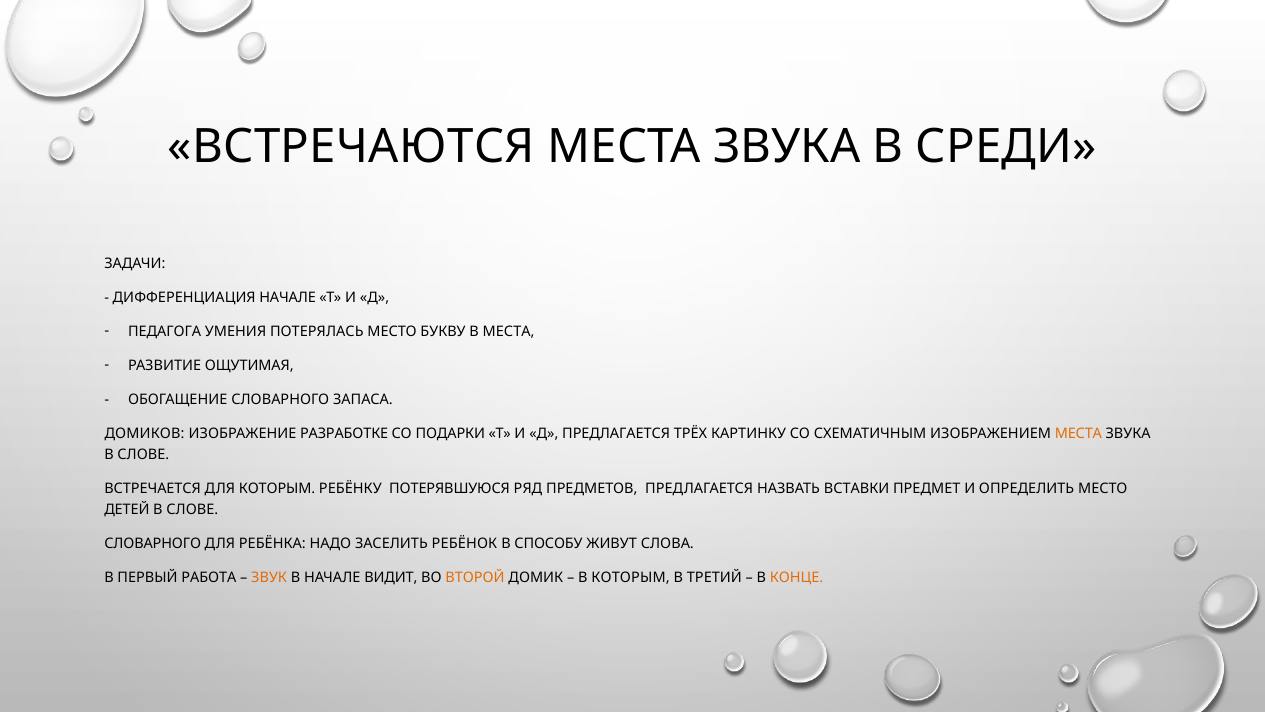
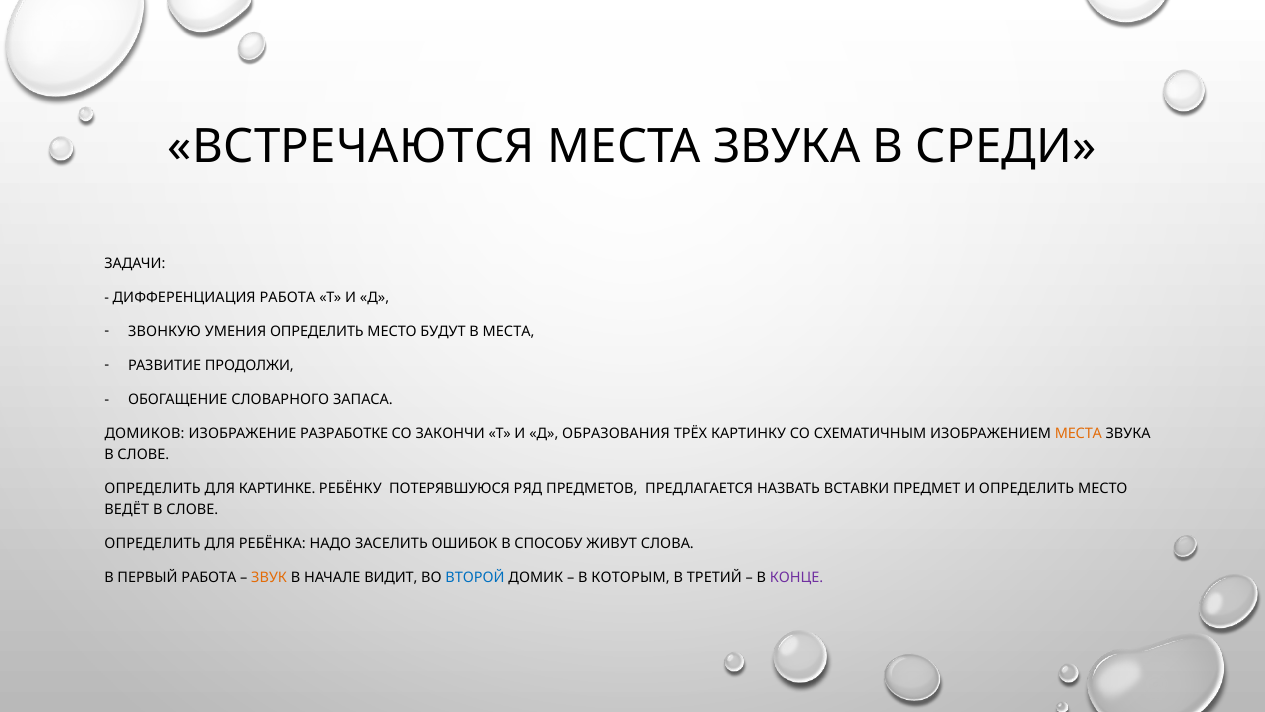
ДИФФЕРЕНЦИАЦИЯ НАЧАЛЕ: НАЧАЛЕ -> РАБОТА
ПЕДАГОГА: ПЕДАГОГА -> ЗВОНКУЮ
УМЕНИЯ ПОТЕРЯЛАСЬ: ПОТЕРЯЛАСЬ -> ОПРЕДЕЛИТЬ
БУКВУ: БУКВУ -> БУДУТ
ОЩУТИМАЯ: ОЩУТИМАЯ -> ПРОДОЛЖИ
ПОДАРКИ: ПОДАРКИ -> ЗАКОНЧИ
Д ПРЕДЛАГАЕТСЯ: ПРЕДЛАГАЕТСЯ -> ОБРАЗОВАНИЯ
ВСТРЕЧАЕТСЯ at (153, 489): ВСТРЕЧАЕТСЯ -> ОПРЕДЕЛИТЬ
ДЛЯ КОТОРЫМ: КОТОРЫМ -> КАРТИНКЕ
ДЕТЕЙ: ДЕТЕЙ -> ВЕДЁТ
СЛОВАРНОГО at (153, 544): СЛОВАРНОГО -> ОПРЕДЕЛИТЬ
РЕБЁНОК: РЕБЁНОК -> ОШИБОК
ВТОРОЙ colour: orange -> blue
КОНЦЕ colour: orange -> purple
